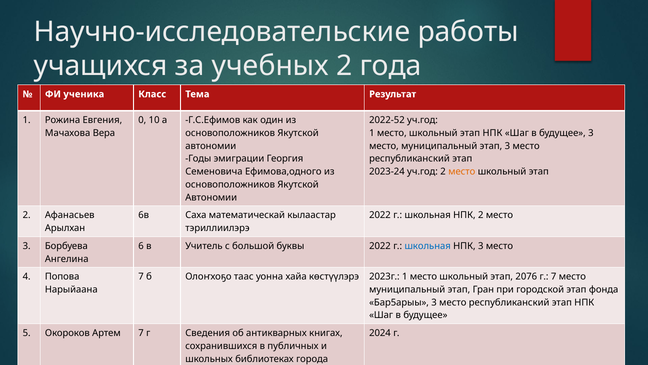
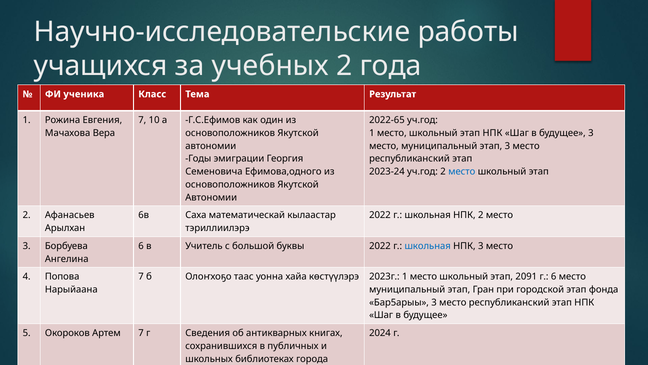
0 at (142, 120): 0 -> 7
2022-52: 2022-52 -> 2022-65
место at (462, 172) colour: orange -> blue
2076: 2076 -> 2091
г 7: 7 -> 6
